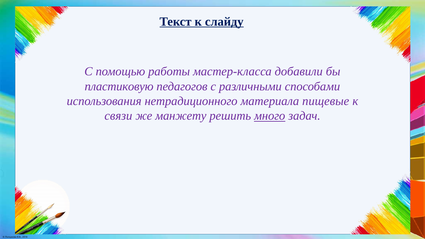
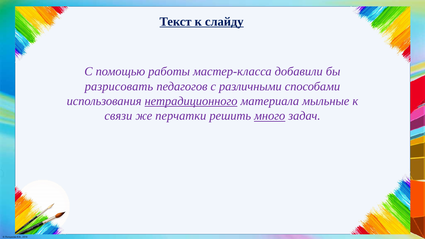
пластиковую: пластиковую -> разрисовать
нетрадиционного underline: none -> present
пищевые: пищевые -> мыльные
манжету: манжету -> перчатки
